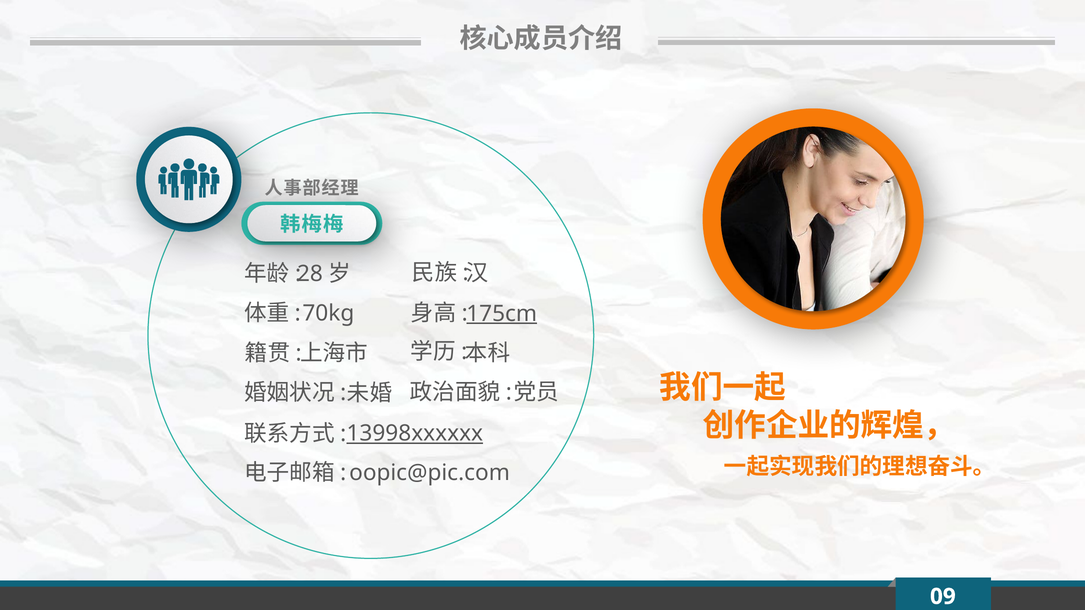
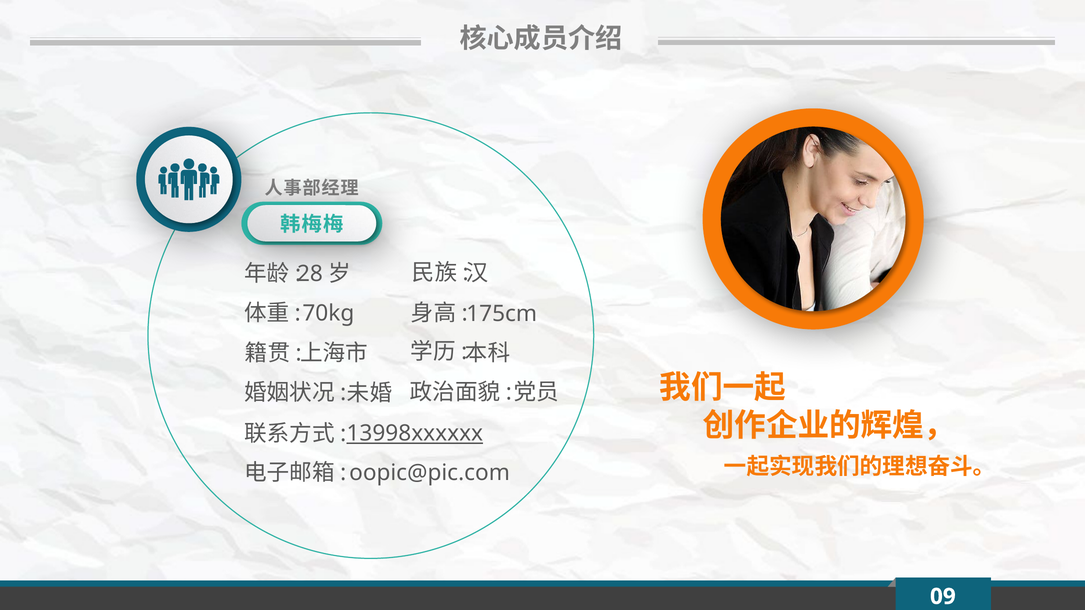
175cm underline: present -> none
